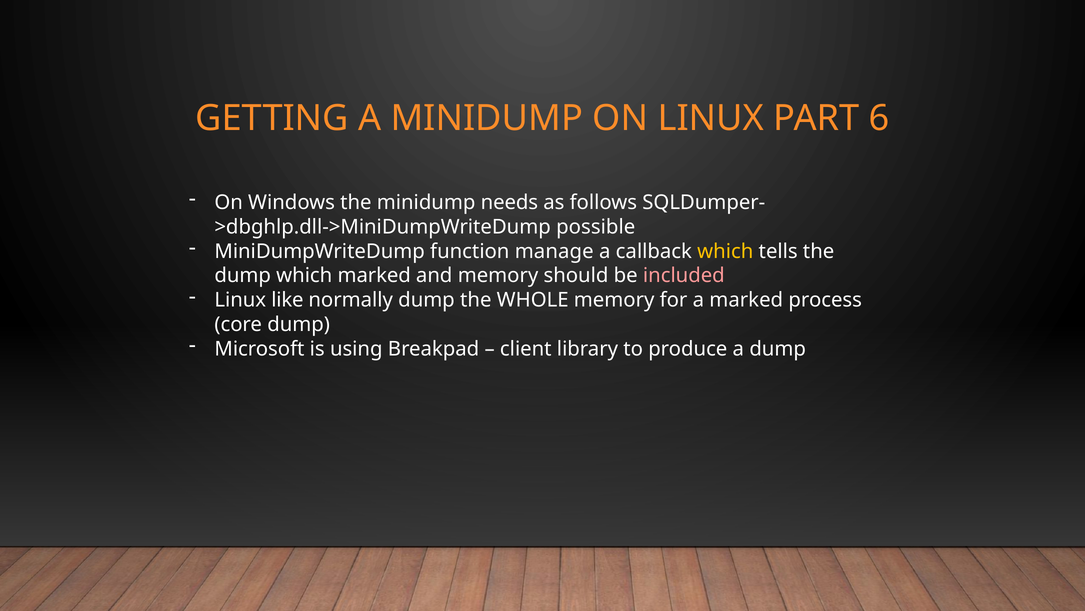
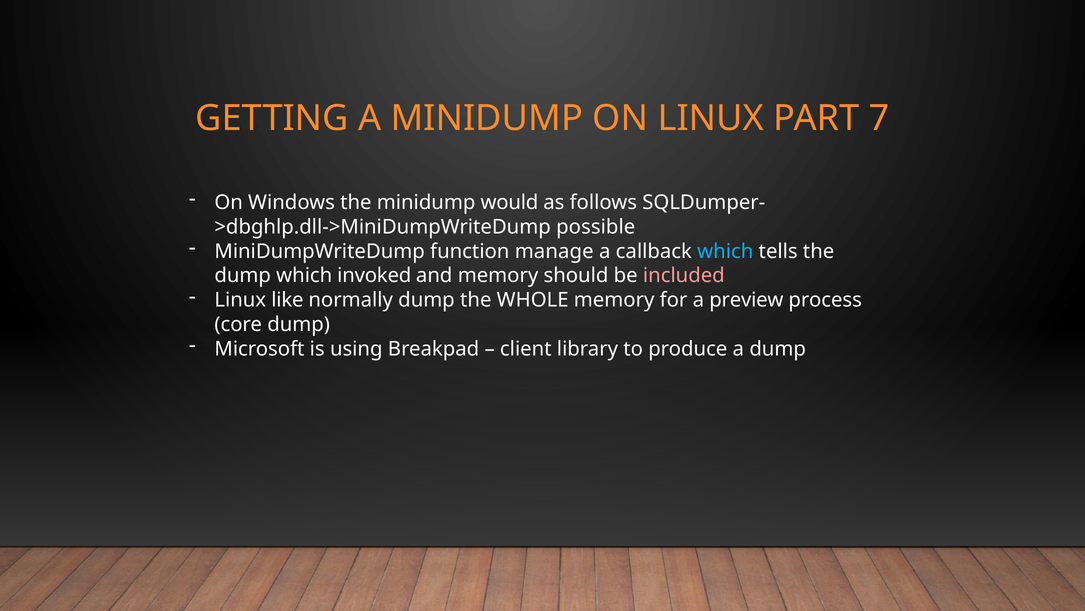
6: 6 -> 7
needs: needs -> would
which at (725, 251) colour: yellow -> light blue
which marked: marked -> invoked
a marked: marked -> preview
